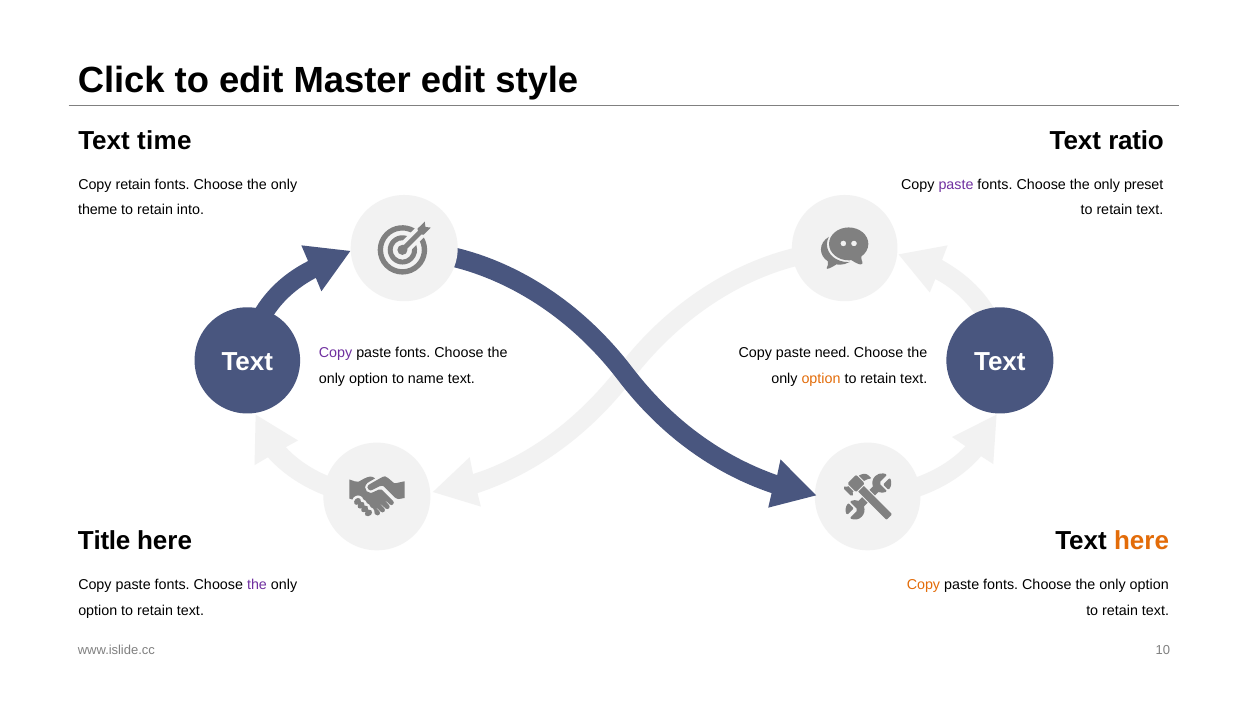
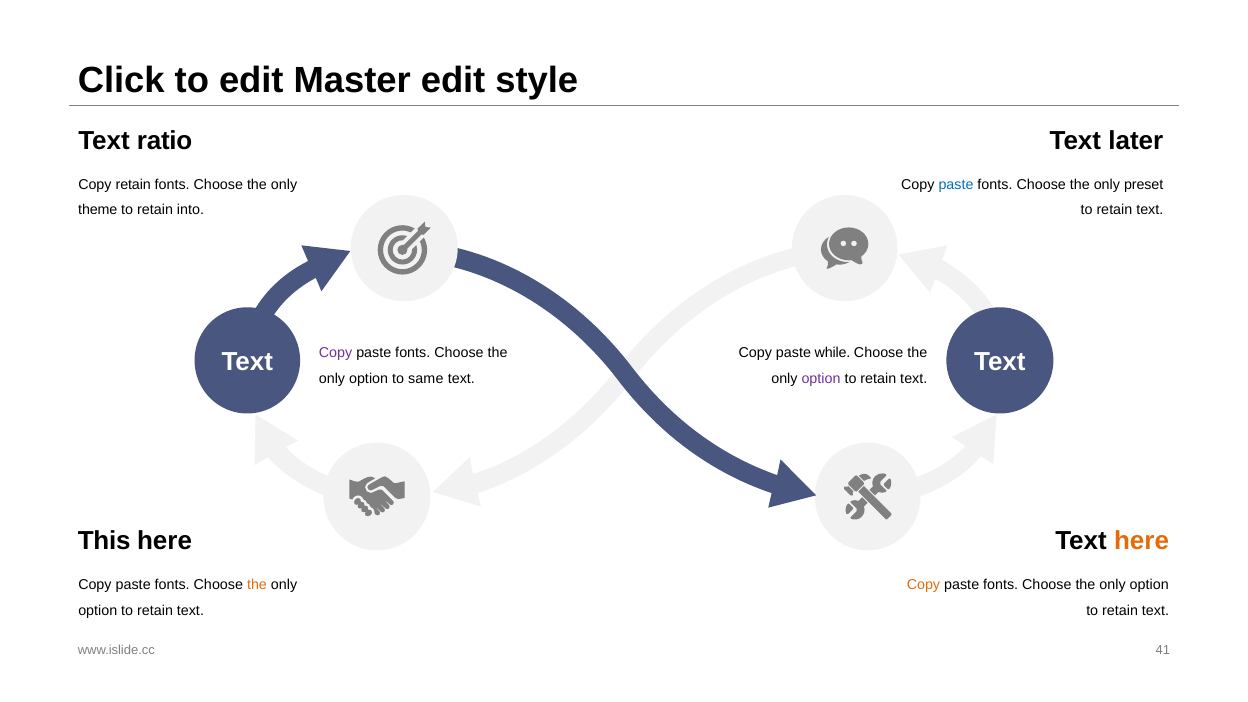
time: time -> ratio
ratio: ratio -> later
paste at (956, 184) colour: purple -> blue
need: need -> while
name: name -> same
option at (821, 379) colour: orange -> purple
Title: Title -> This
the at (257, 585) colour: purple -> orange
10: 10 -> 41
